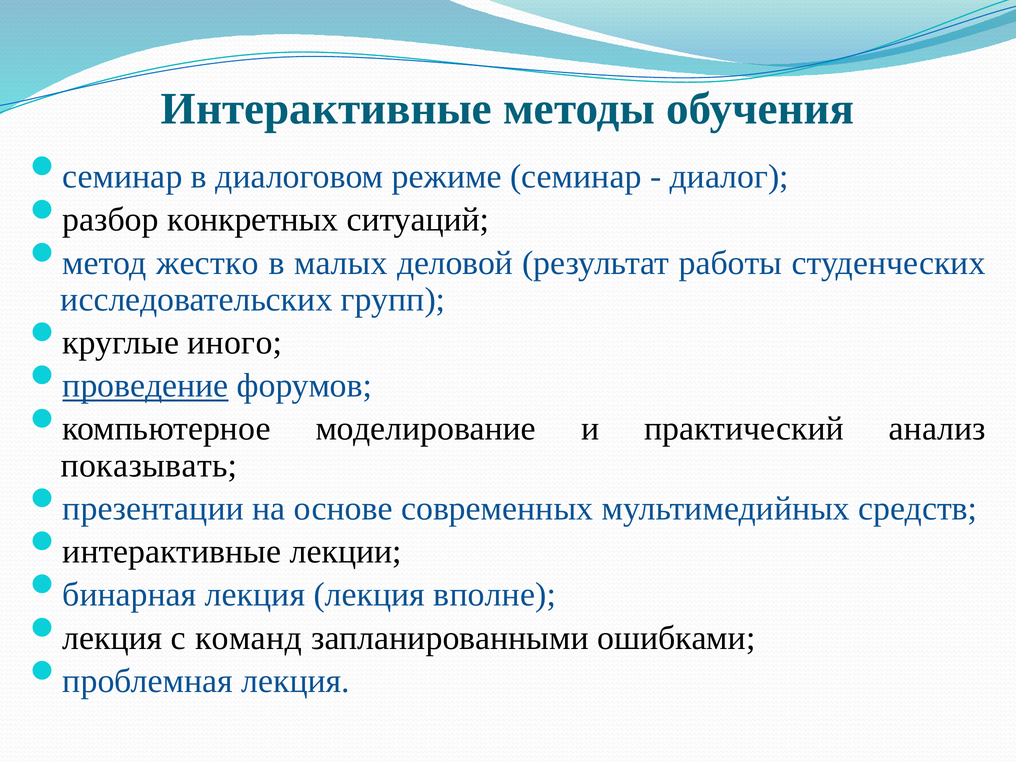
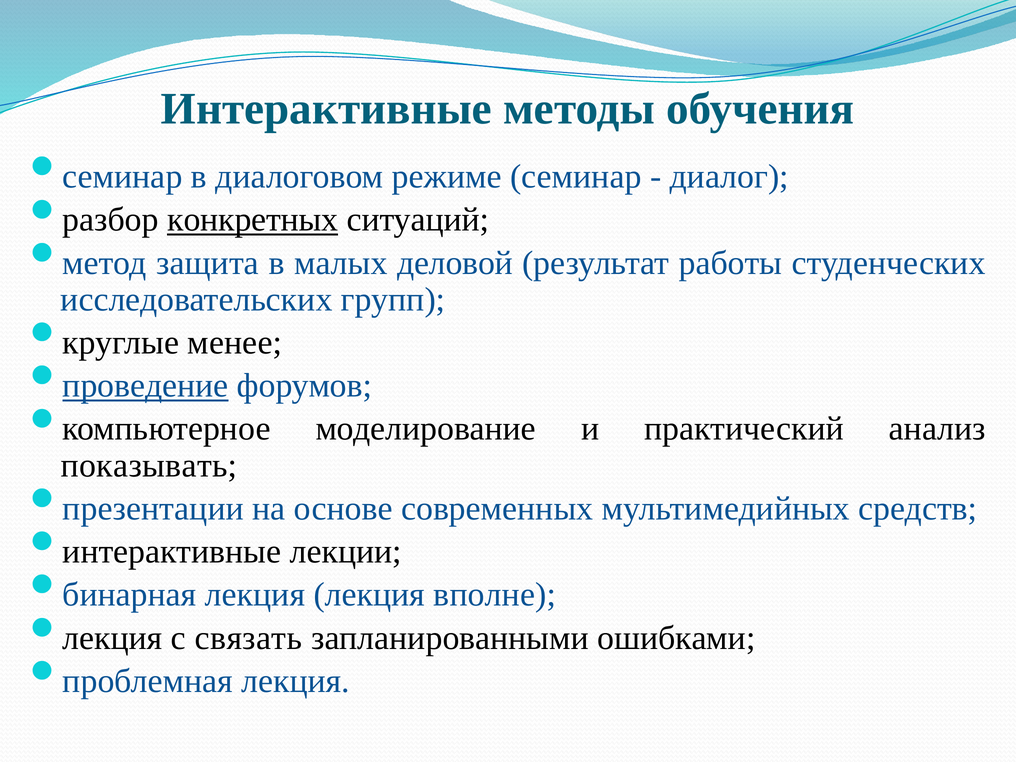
конкретных underline: none -> present
жестко: жестко -> защита
иного: иного -> менее
команд: команд -> связать
